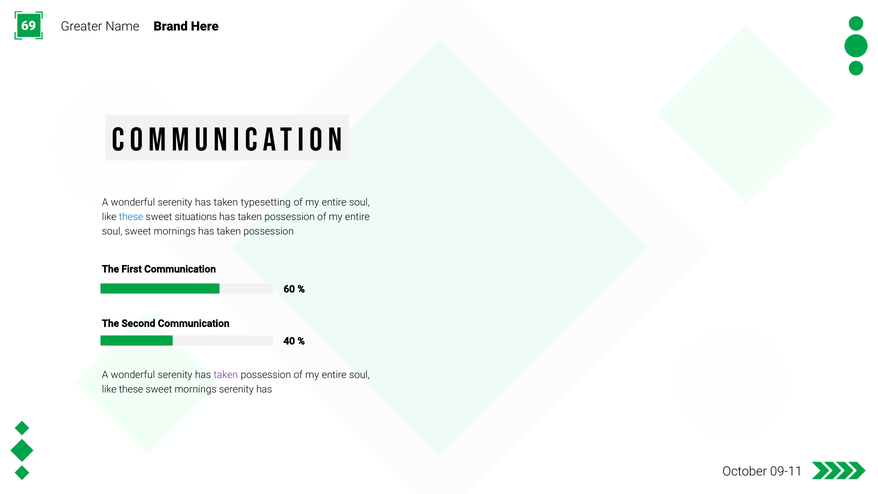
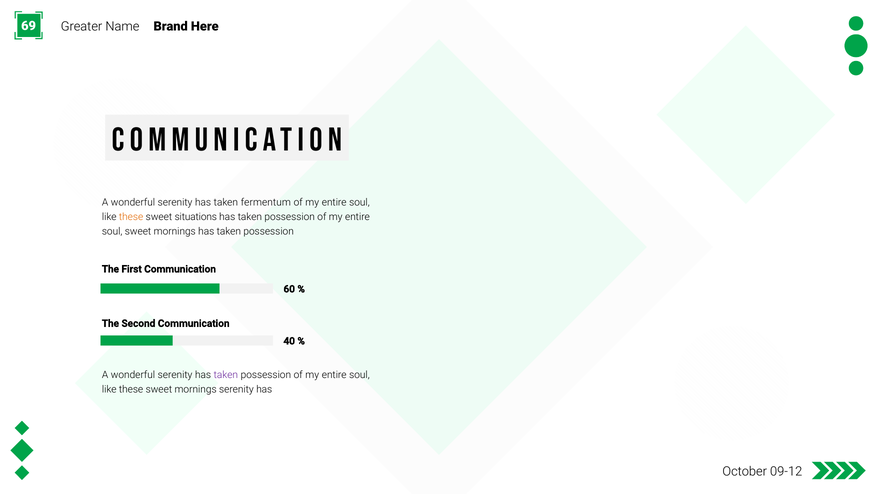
typesetting: typesetting -> fermentum
these at (131, 217) colour: blue -> orange
09-11: 09-11 -> 09-12
